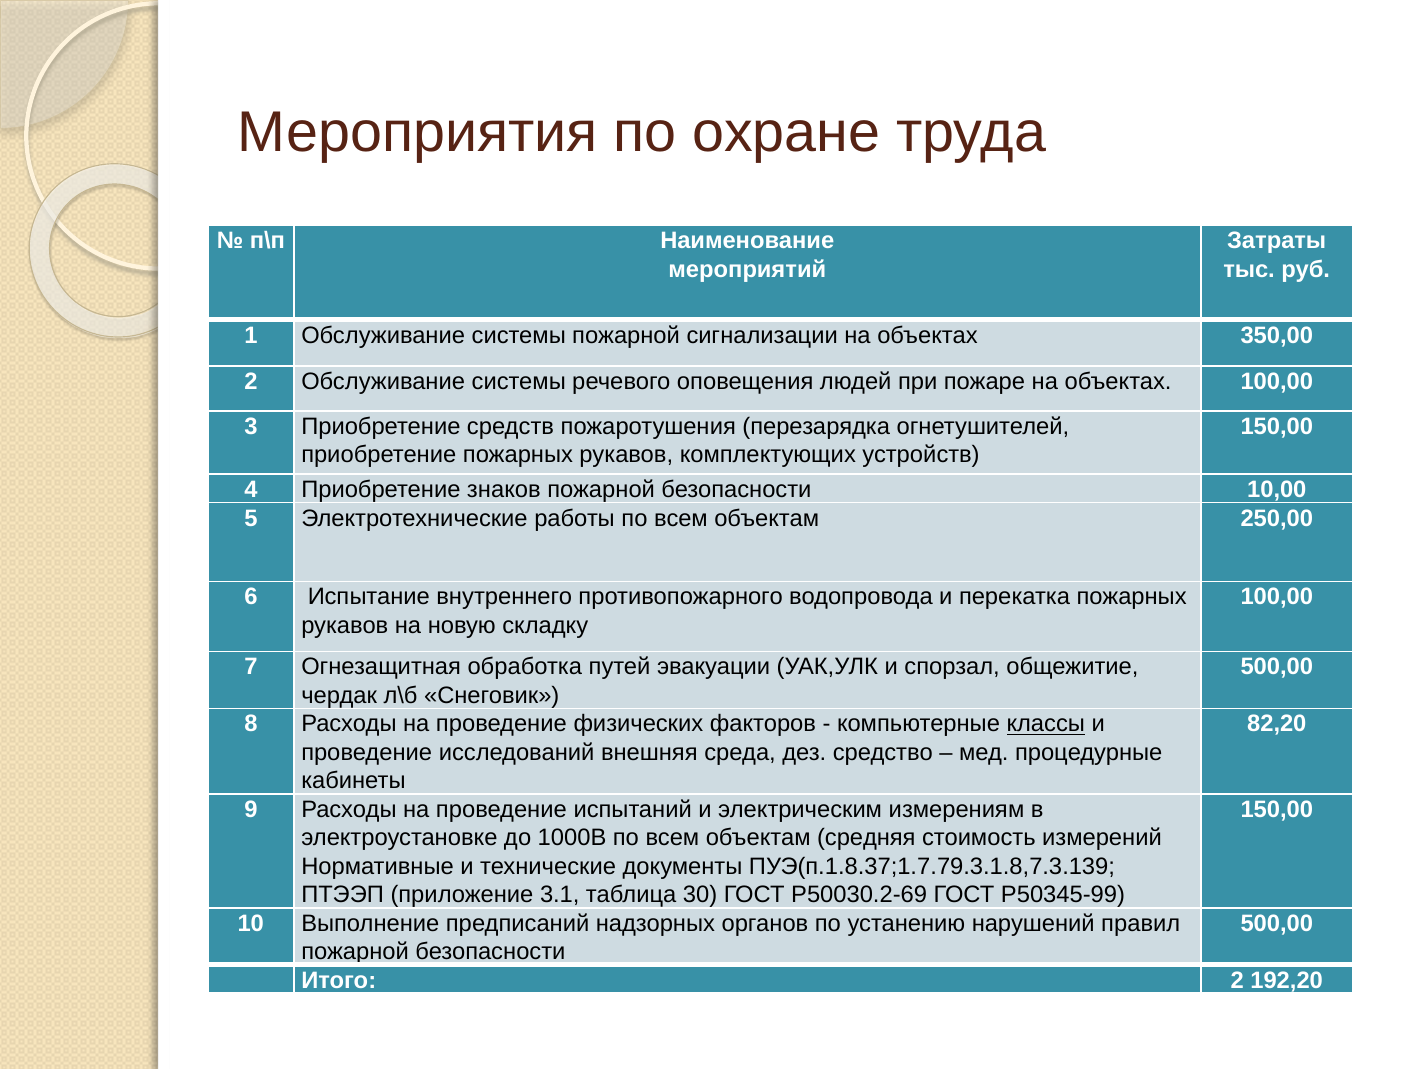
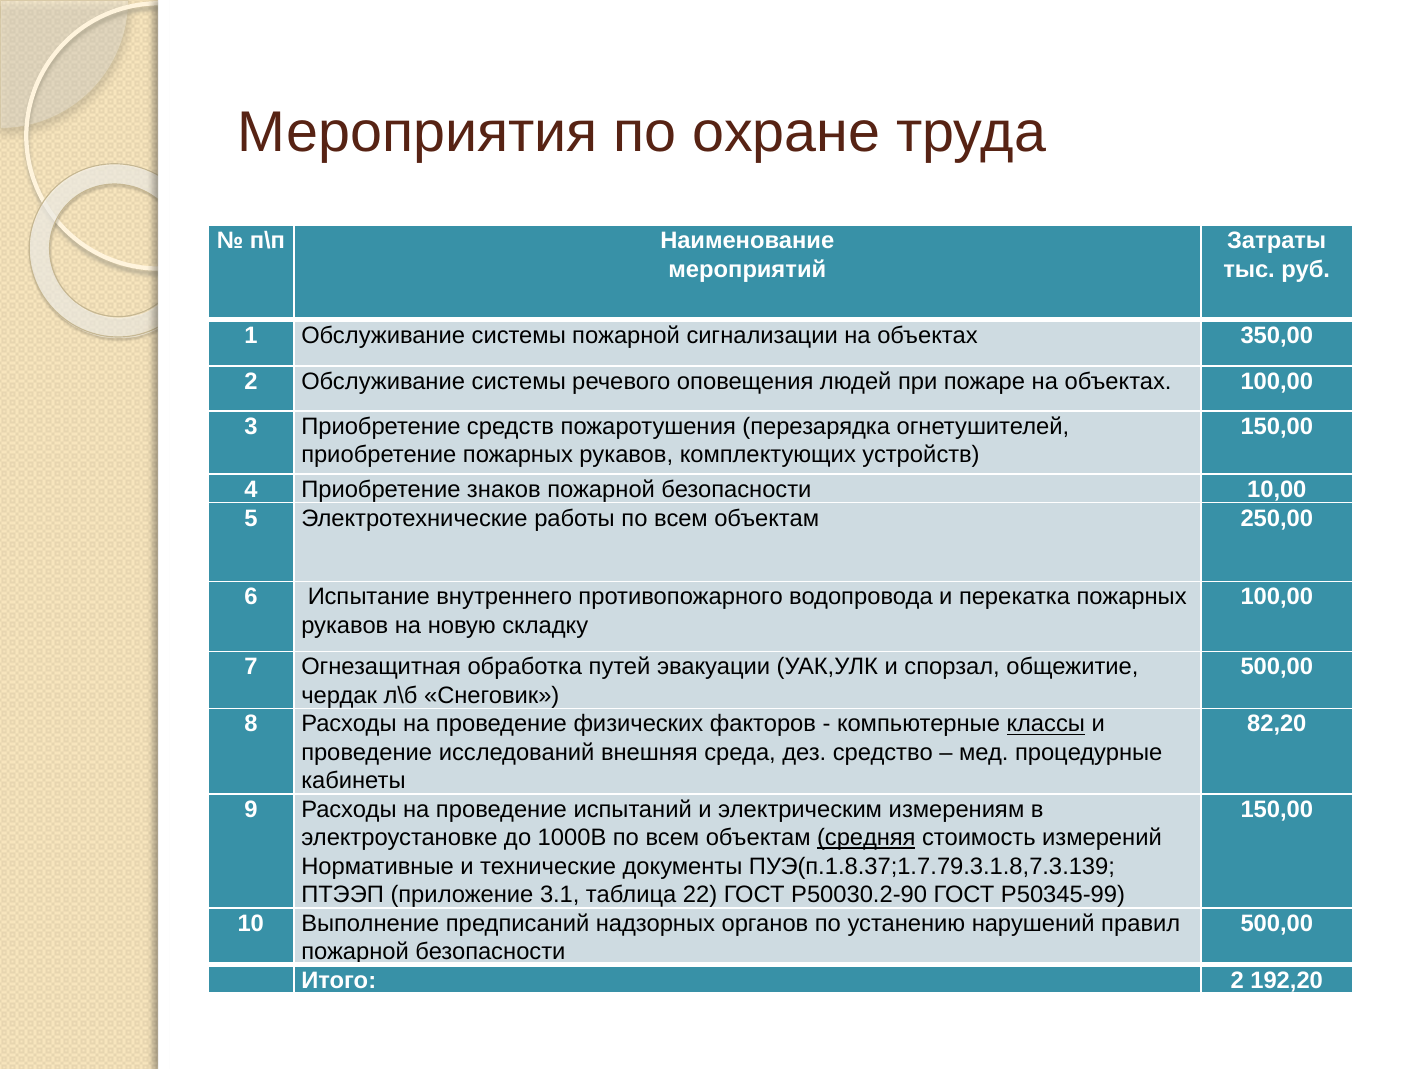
средняя underline: none -> present
30: 30 -> 22
Р50030.2-69: Р50030.2-69 -> Р50030.2-90
